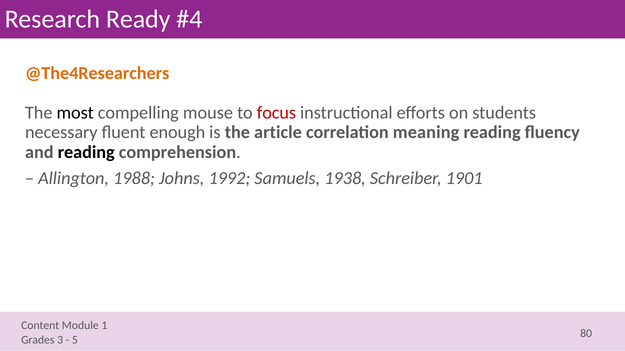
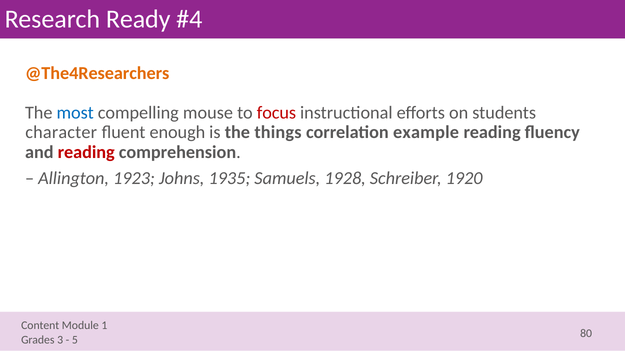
most colour: black -> blue
necessary: necessary -> character
article: article -> things
meaning: meaning -> example
reading at (86, 152) colour: black -> red
1988: 1988 -> 1923
1992: 1992 -> 1935
1938: 1938 -> 1928
1901: 1901 -> 1920
